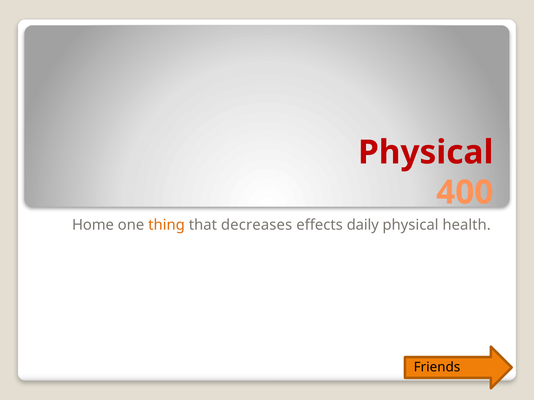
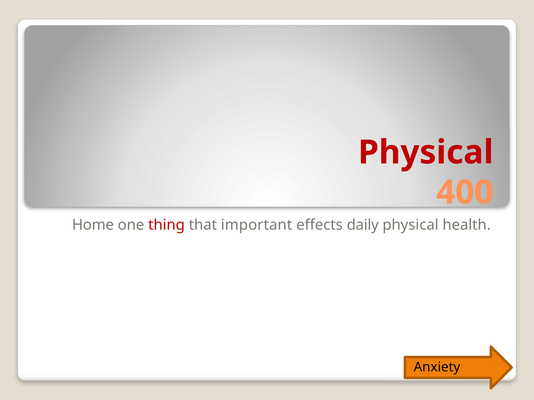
thing colour: orange -> red
decreases: decreases -> important
Friends: Friends -> Anxiety
